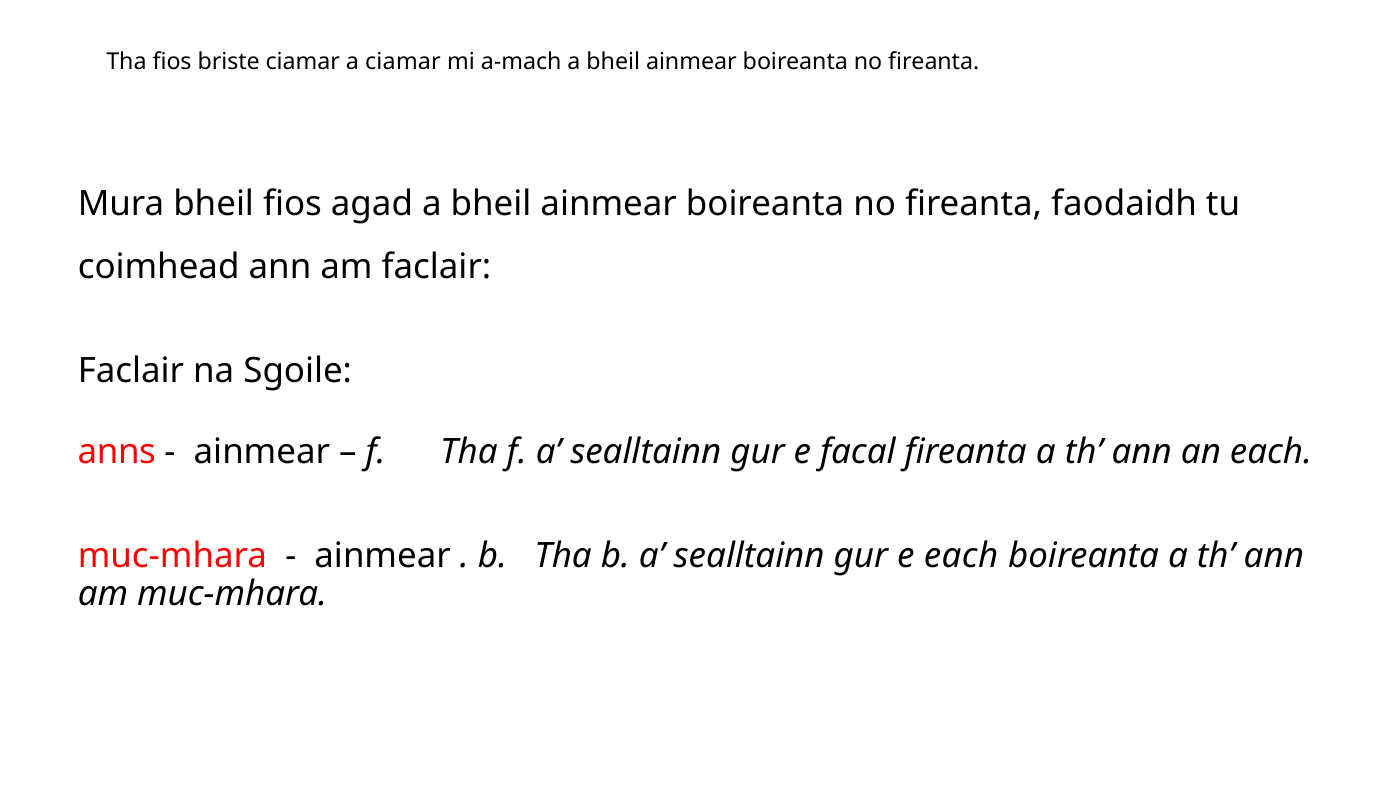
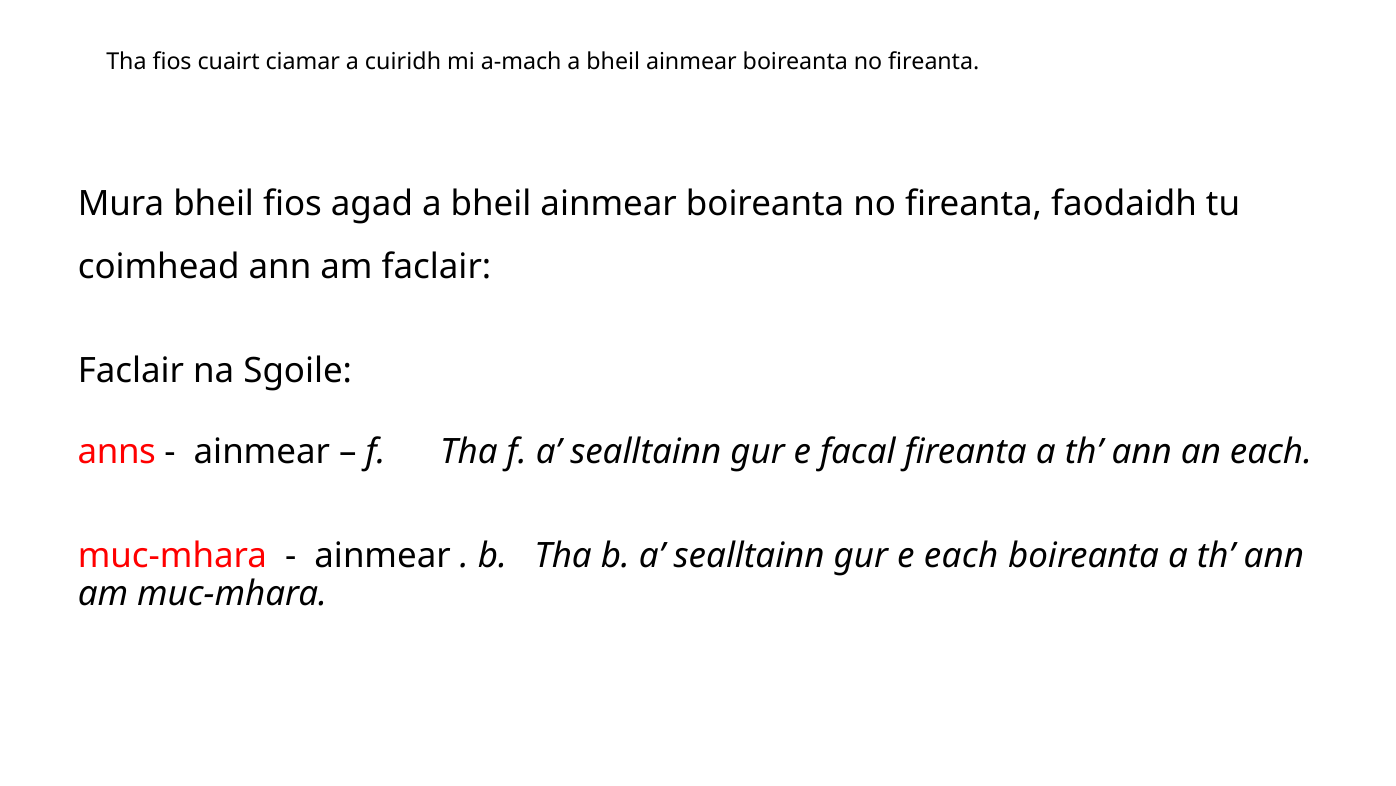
briste: briste -> cuairt
a ciamar: ciamar -> cuiridh
